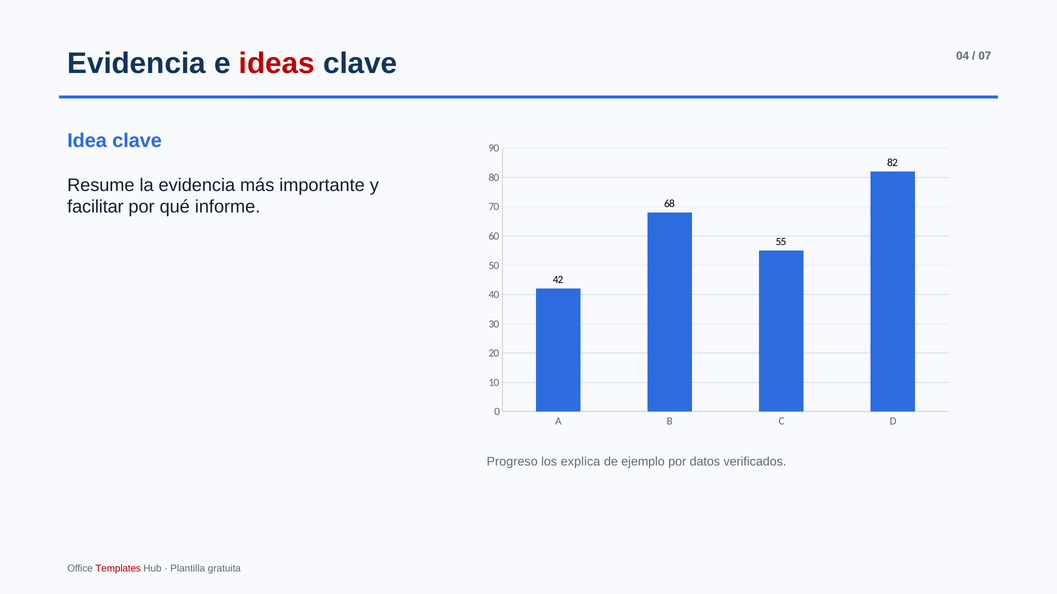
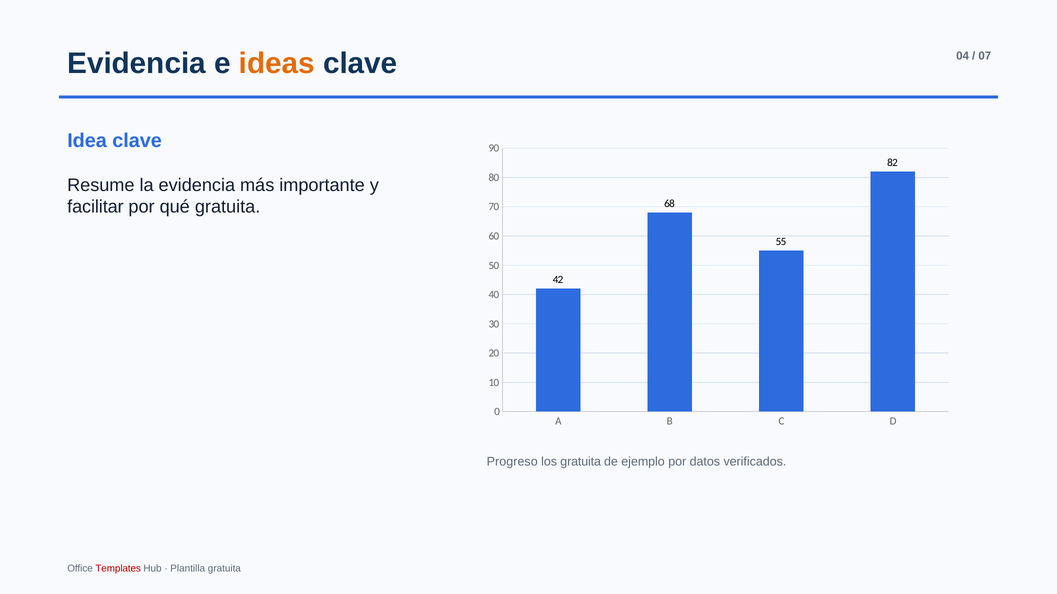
ideas colour: red -> orange
qué informe: informe -> gratuita
los explica: explica -> gratuita
